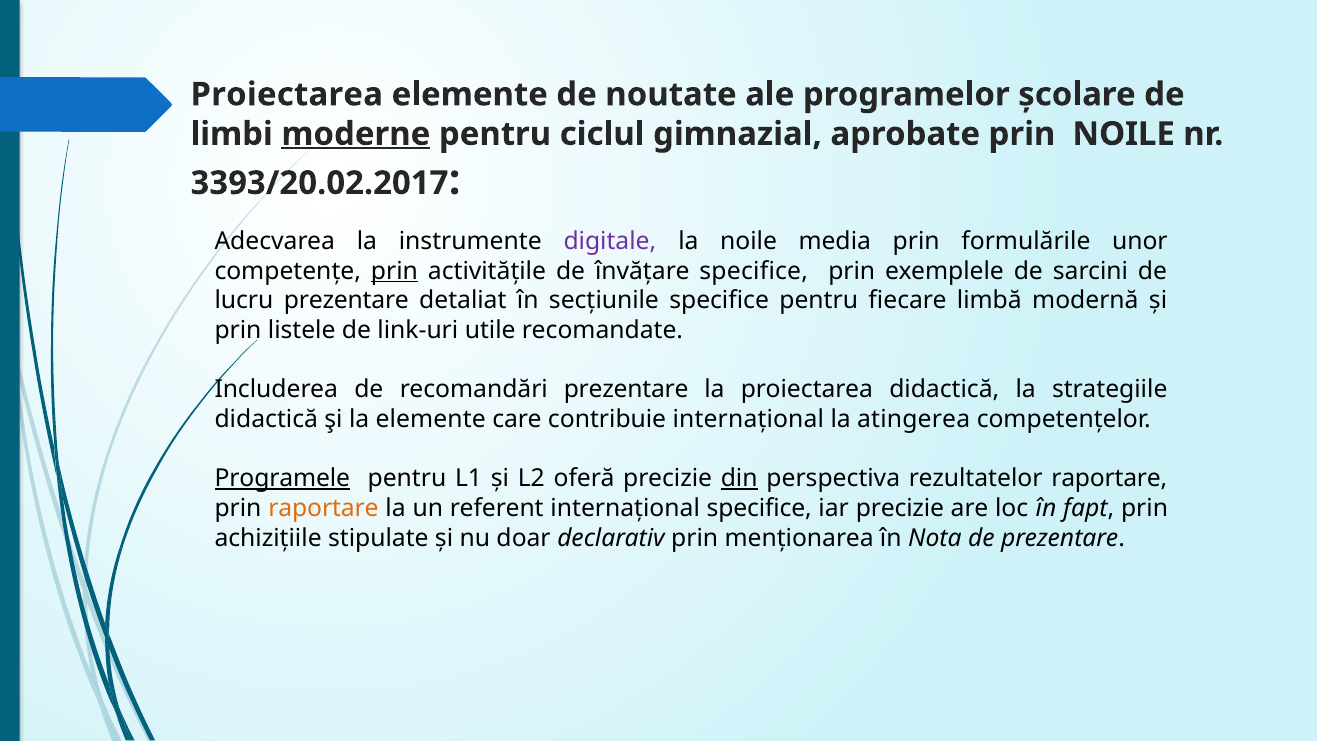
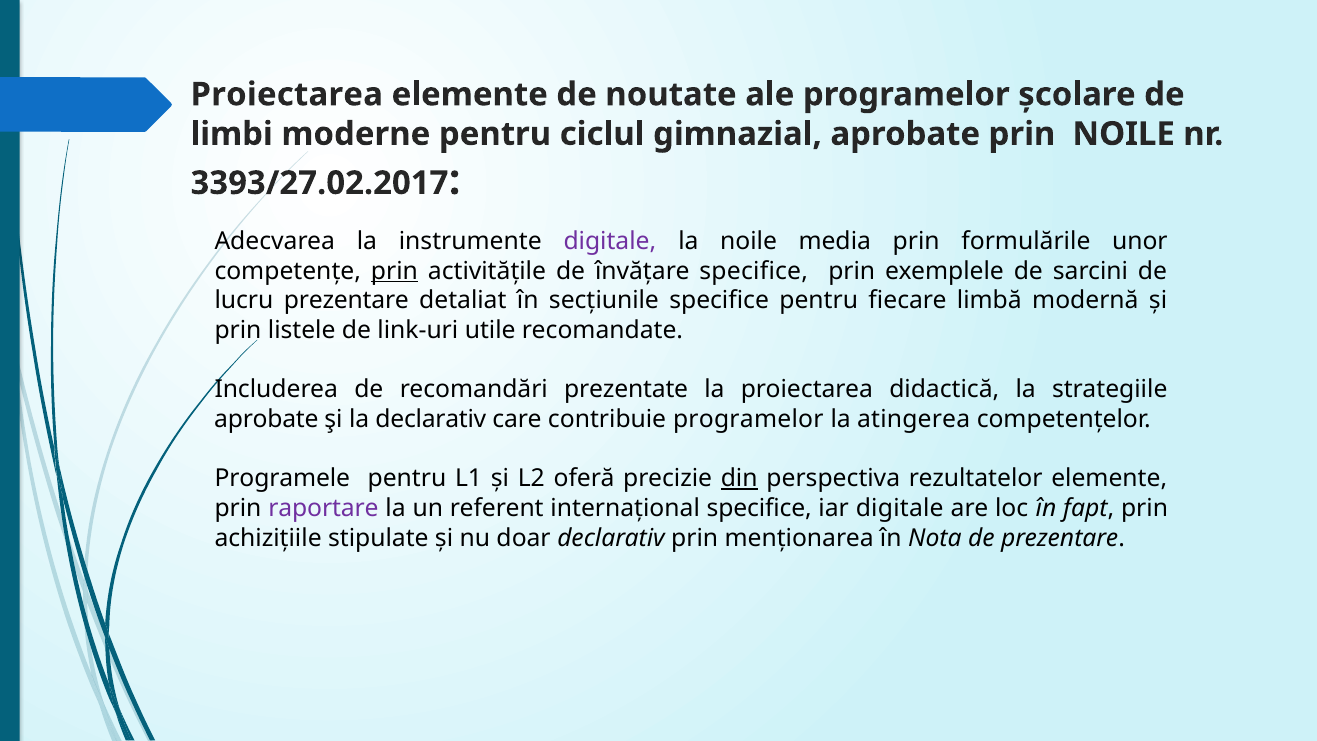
moderne underline: present -> none
3393/20.02.2017: 3393/20.02.2017 -> 3393/27.02.2017
recomandări prezentare: prezentare -> prezentate
didactică at (266, 419): didactică -> aprobate
la elemente: elemente -> declarativ
contribuie internațional: internațional -> programelor
Programele underline: present -> none
rezultatelor raportare: raportare -> elemente
raportare at (323, 508) colour: orange -> purple
iar precizie: precizie -> digitale
